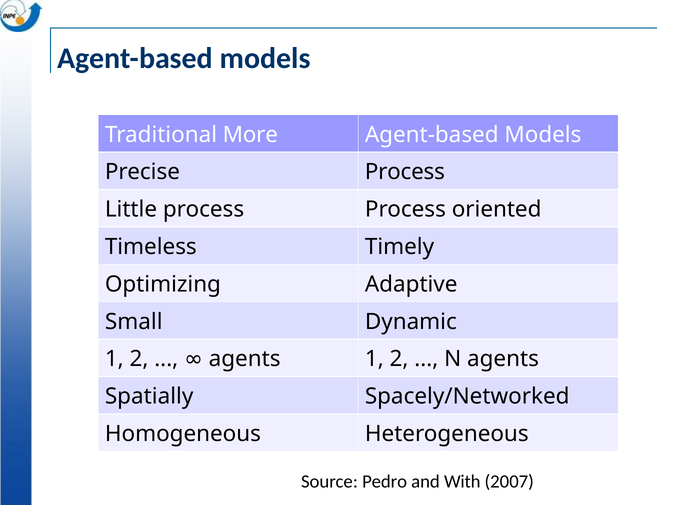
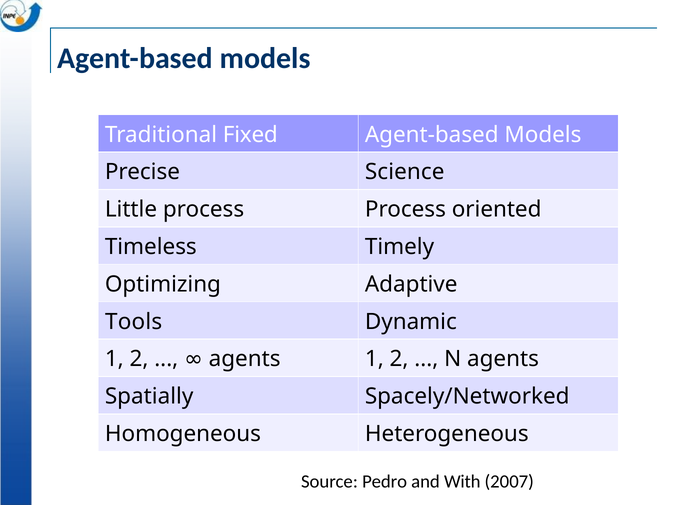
More: More -> Fixed
Precise Process: Process -> Science
Small: Small -> Tools
